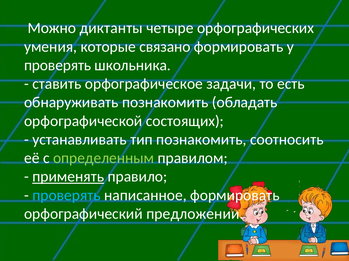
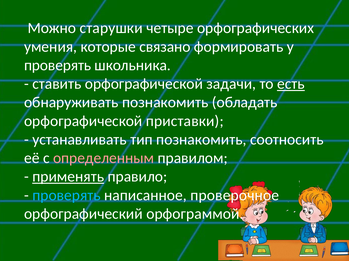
диктанты: диктанты -> старушки
ставить орфографическое: орфографическое -> орфографической
есть underline: none -> present
состоящих: состоящих -> приставки
определенным colour: light green -> pink
написанное формировать: формировать -> проверочное
предложении: предложении -> орфограммой
